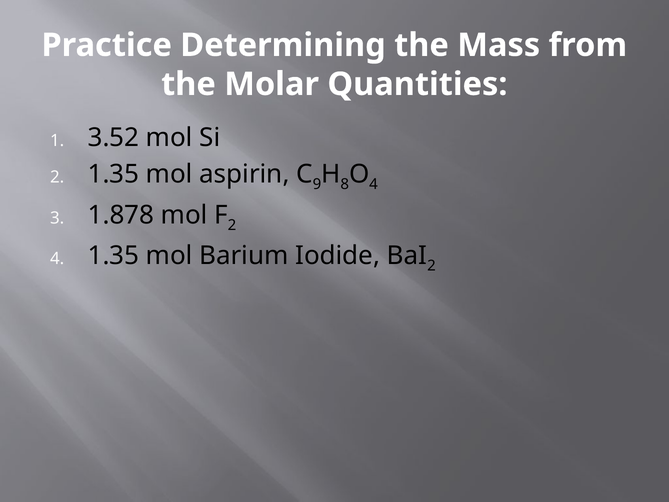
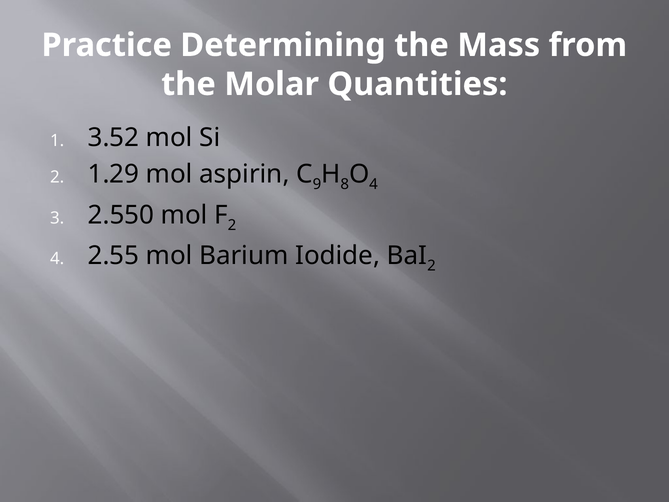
1.35 at (113, 174): 1.35 -> 1.29
1.878: 1.878 -> 2.550
1.35 at (113, 256): 1.35 -> 2.55
